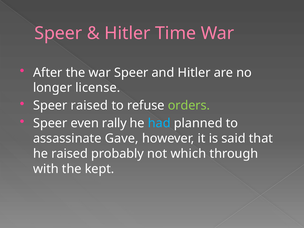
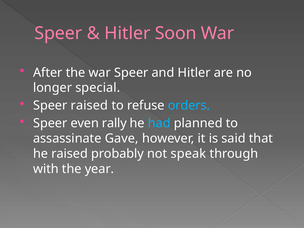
Time: Time -> Soon
license: license -> special
orders colour: light green -> light blue
which: which -> speak
kept: kept -> year
